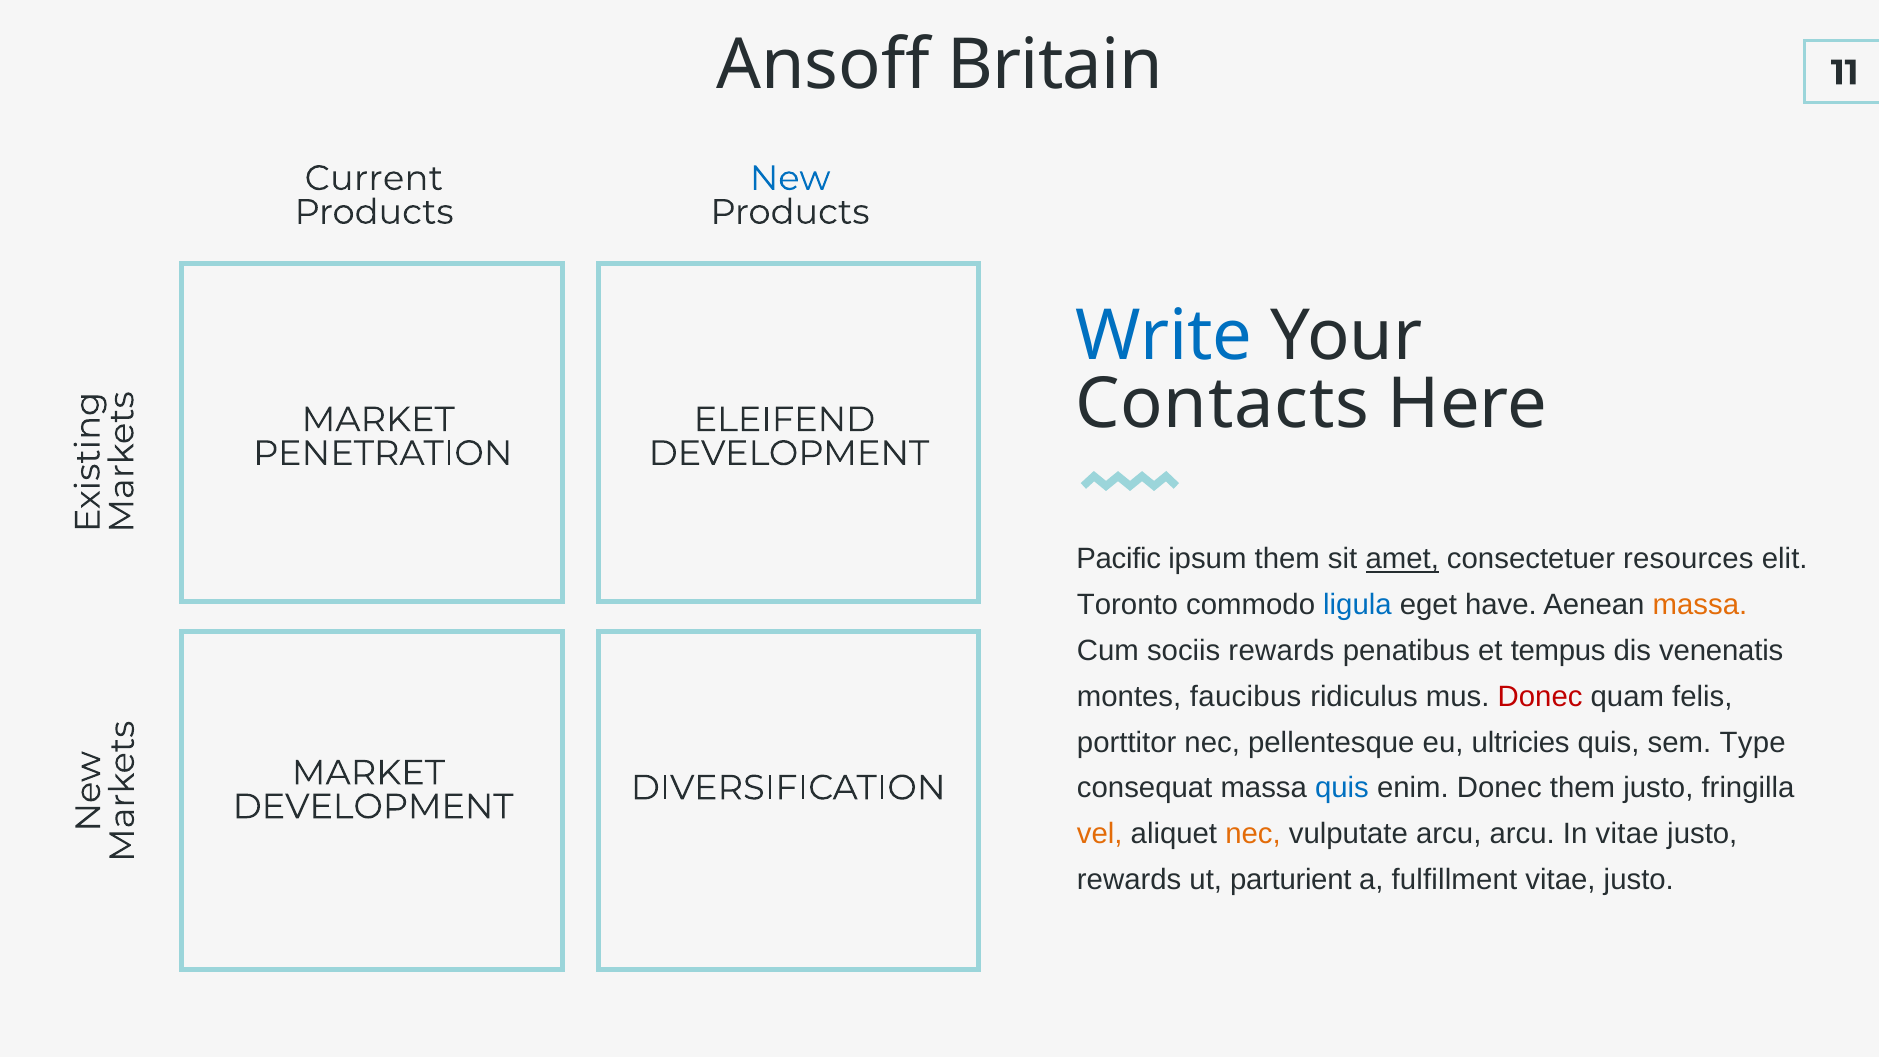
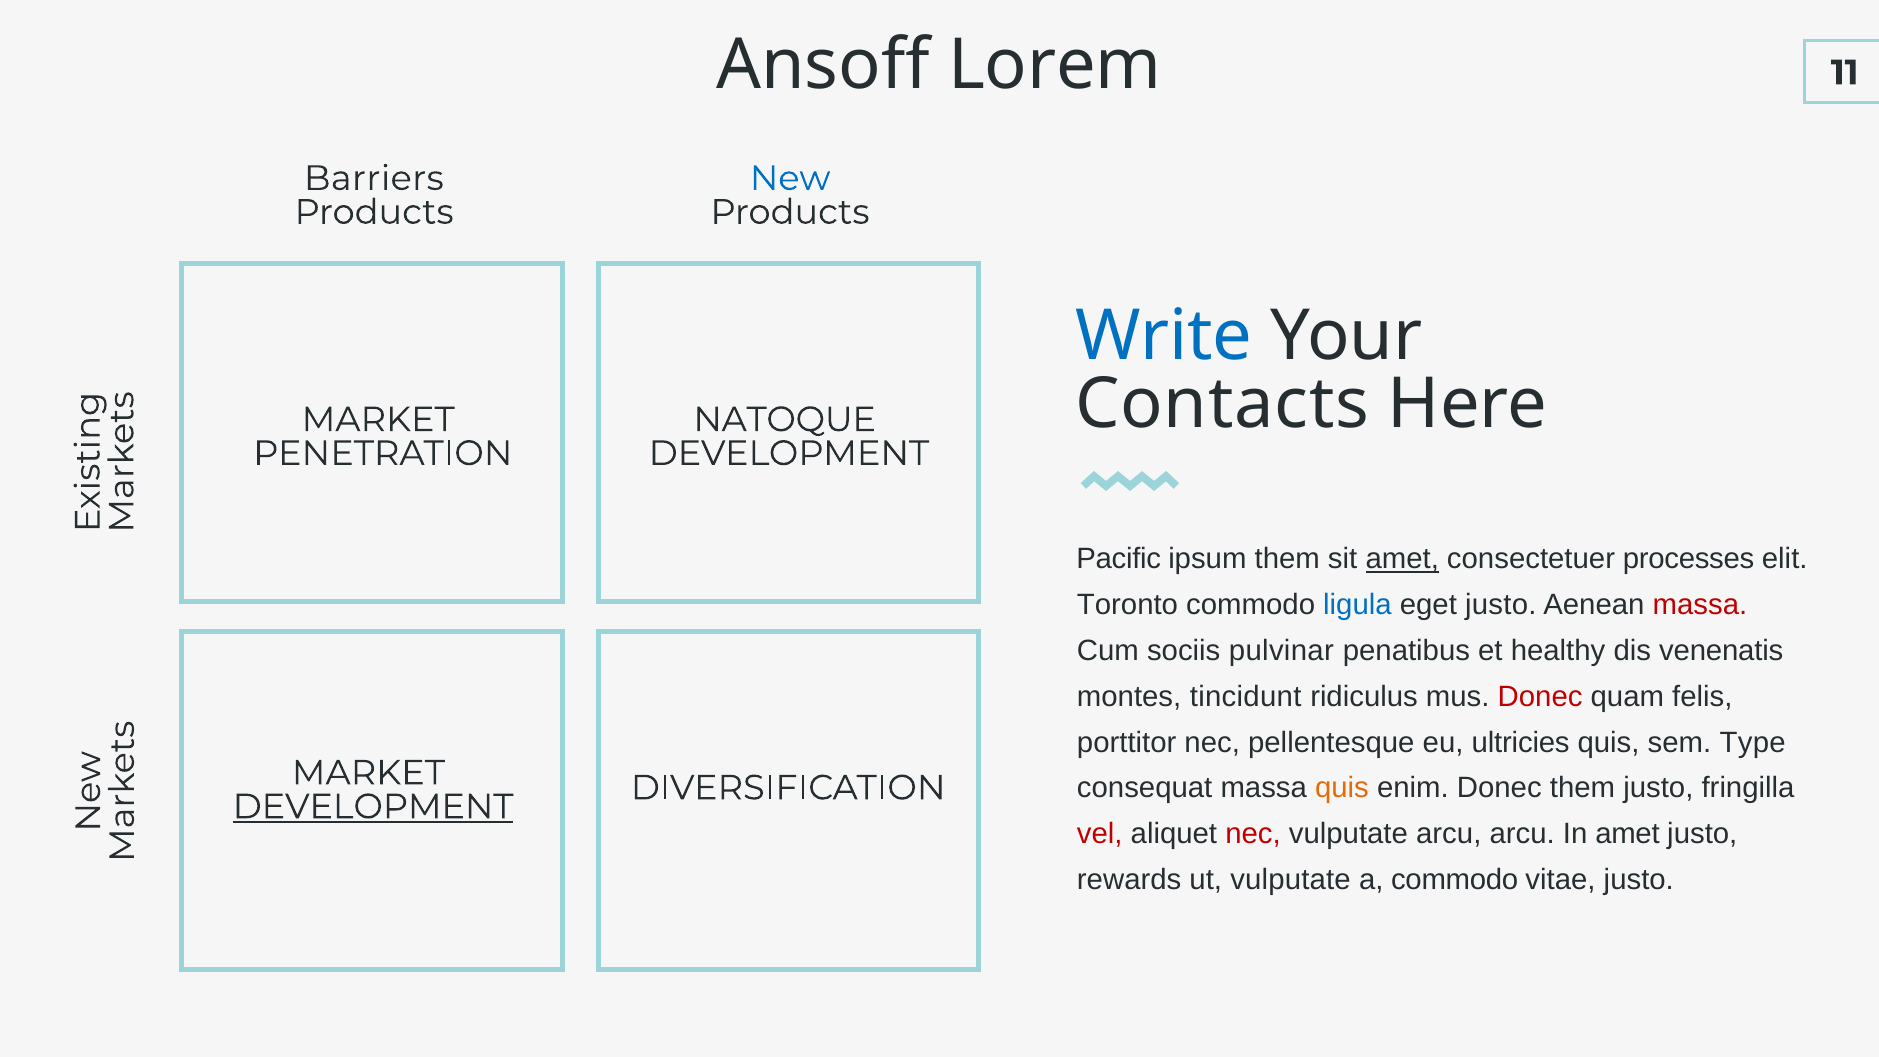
Britain: Britain -> Lorem
Current: Current -> Barriers
ELEIFEND: ELEIFEND -> NATOQUE
resources: resources -> processes
eget have: have -> justo
massa at (1700, 605) colour: orange -> red
sociis rewards: rewards -> pulvinar
tempus: tempus -> healthy
faucibus: faucibus -> tincidunt
quis at (1342, 788) colour: blue -> orange
DEVELOPMENT at (373, 807) underline: none -> present
vel colour: orange -> red
nec at (1253, 834) colour: orange -> red
In vitae: vitae -> amet
ut parturient: parturient -> vulputate
a fulfillment: fulfillment -> commodo
